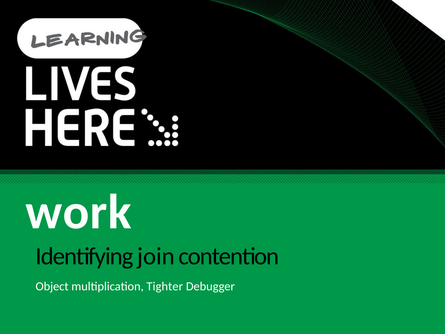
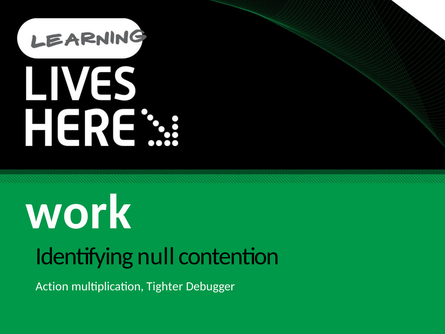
join: join -> null
Object: Object -> Action
